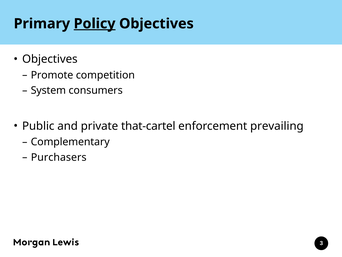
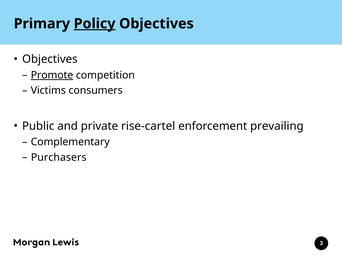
Promote underline: none -> present
System: System -> Victims
that-cartel: that-cartel -> rise-cartel
